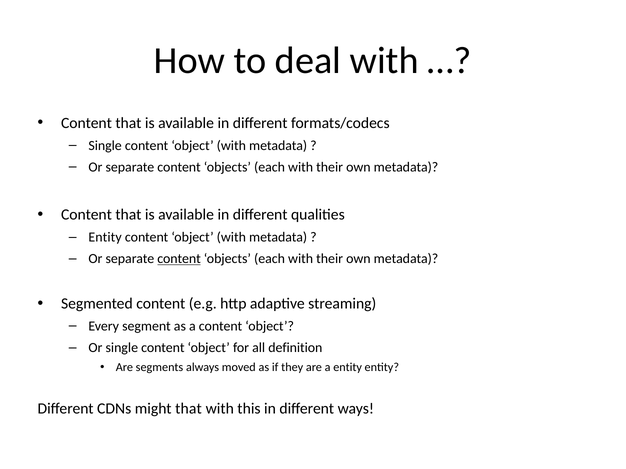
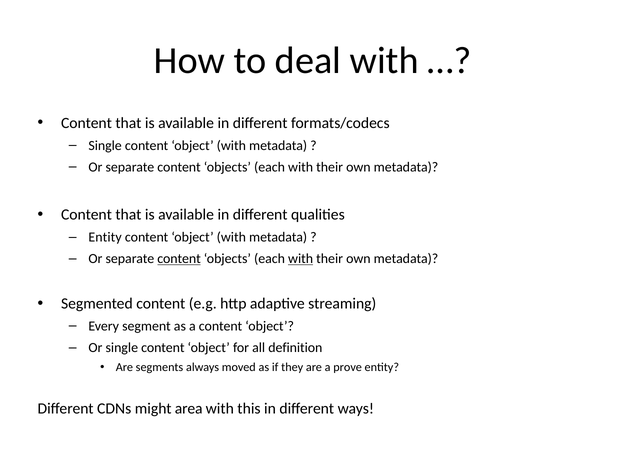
with at (301, 259) underline: none -> present
a entity: entity -> prove
might that: that -> area
